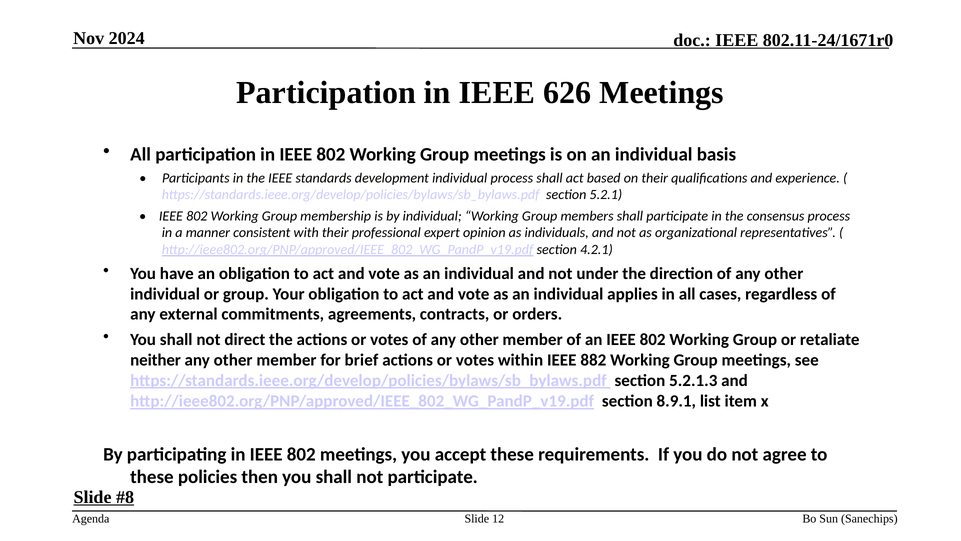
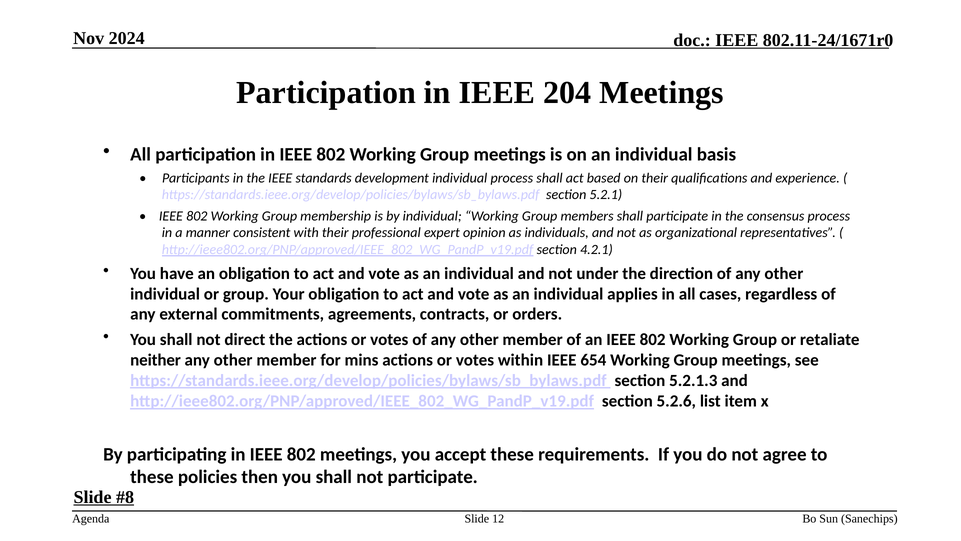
626: 626 -> 204
brief: brief -> mins
882: 882 -> 654
8.9.1: 8.9.1 -> 5.2.6
